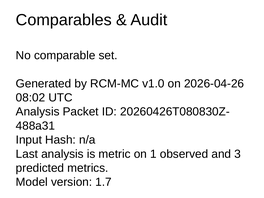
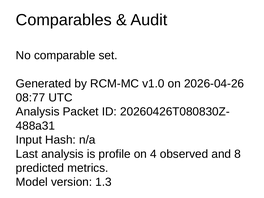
08:02: 08:02 -> 08:77
metric: metric -> profile
1: 1 -> 4
3: 3 -> 8
1.7: 1.7 -> 1.3
